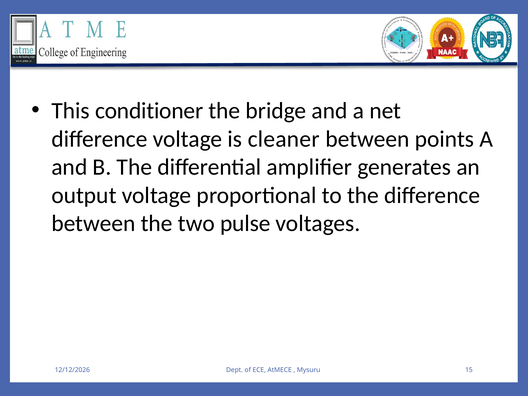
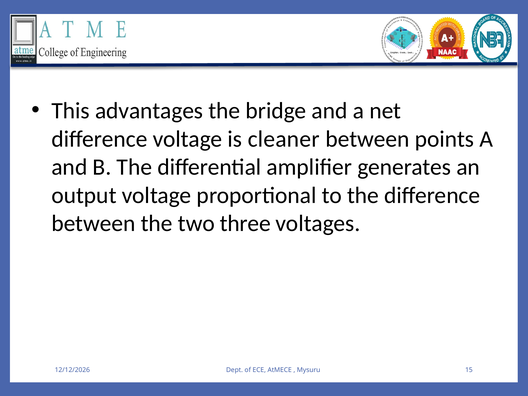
conditioner: conditioner -> advantages
pulse: pulse -> three
